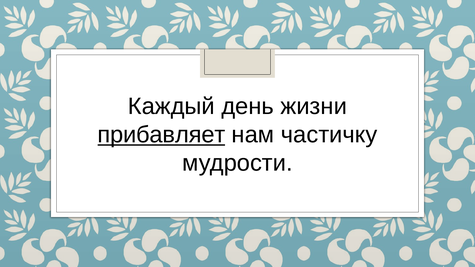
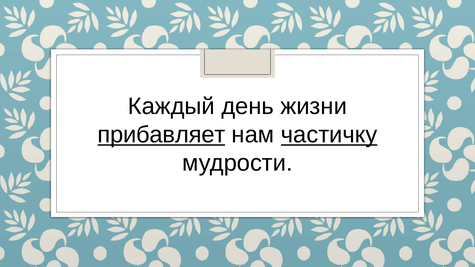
частичку underline: none -> present
